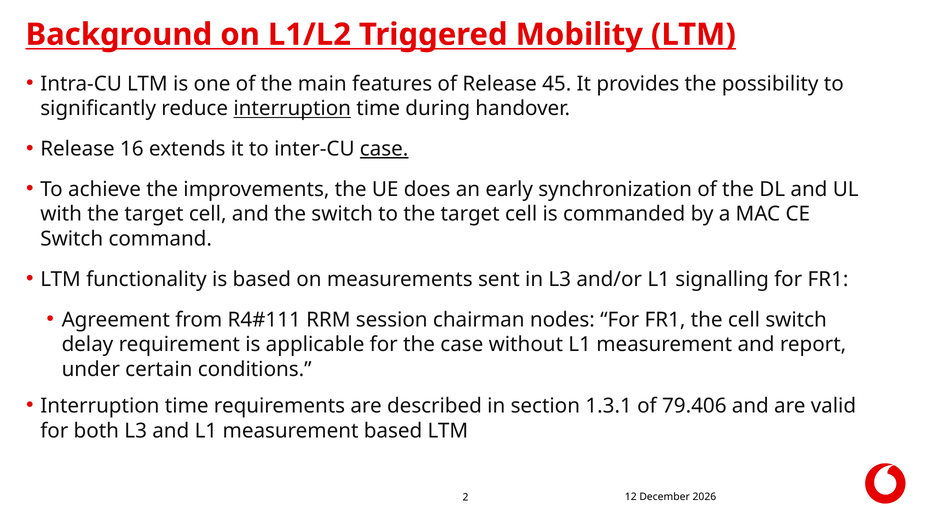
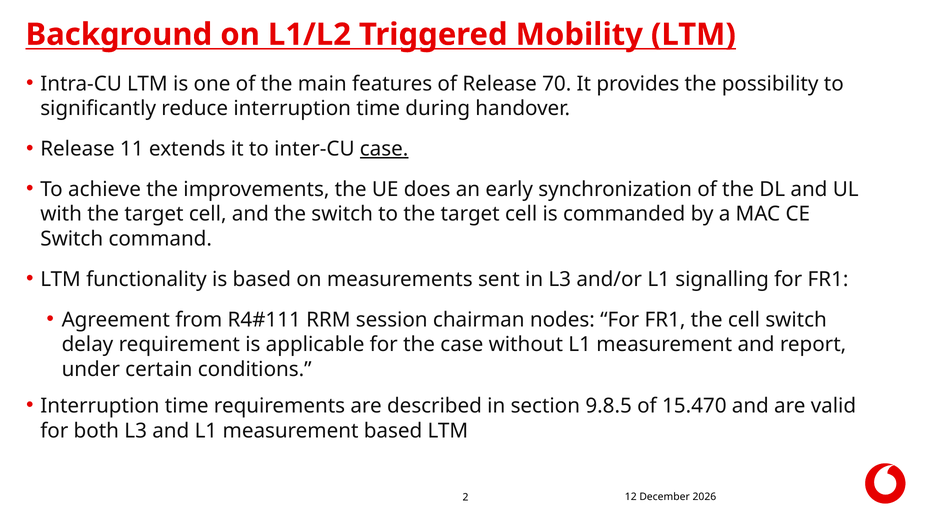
45: 45 -> 70
interruption at (292, 108) underline: present -> none
16: 16 -> 11
1.3.1: 1.3.1 -> 9.8.5
79.406: 79.406 -> 15.470
